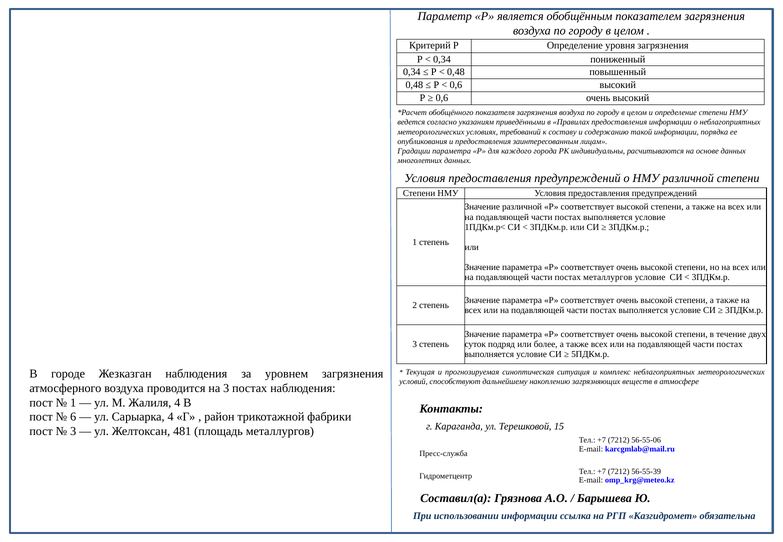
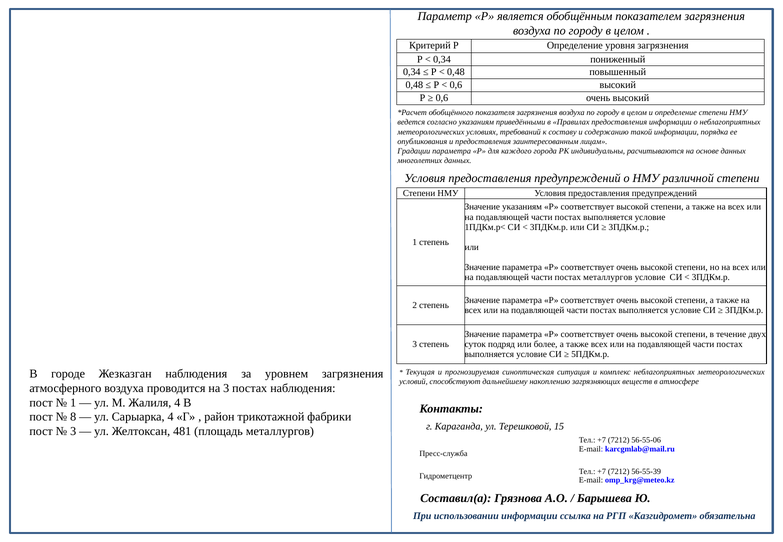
Значение различной: различной -> указаниям
6: 6 -> 8
